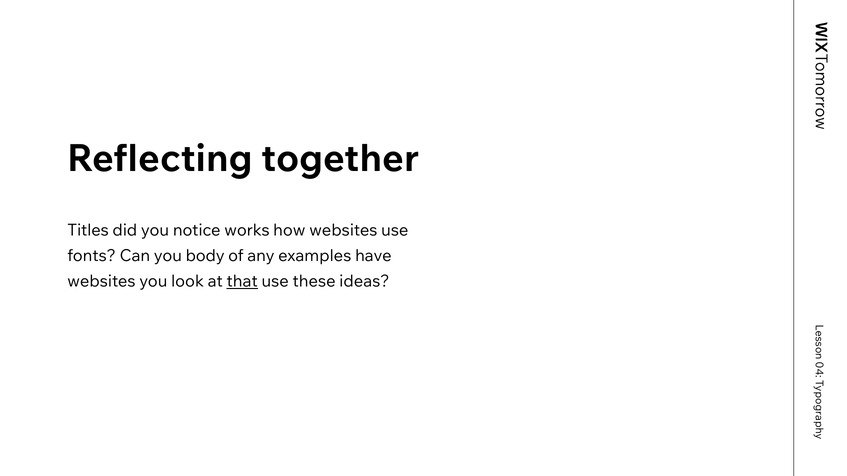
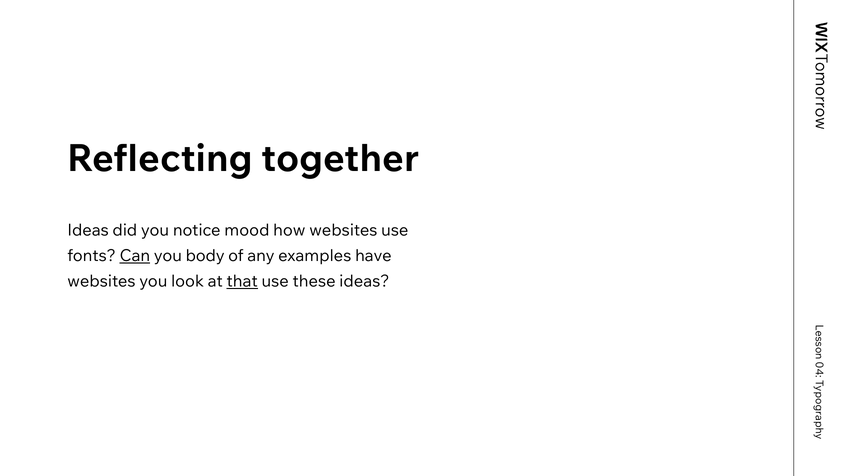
Titles at (88, 230): Titles -> Ideas
works: works -> mood
Can underline: none -> present
